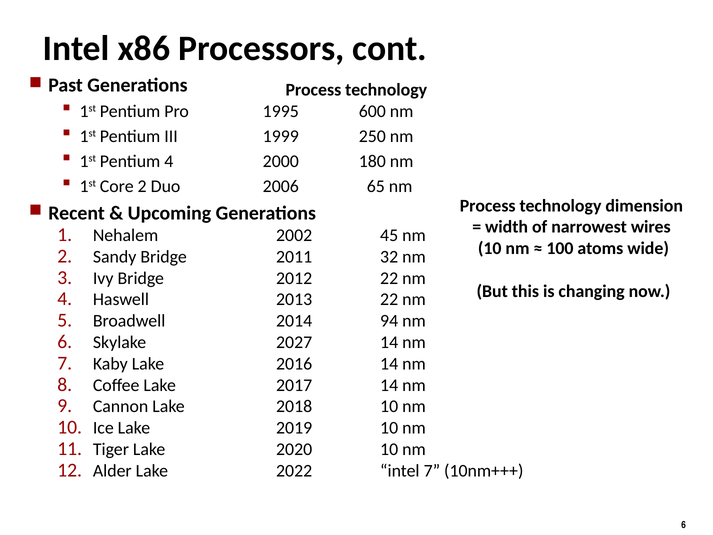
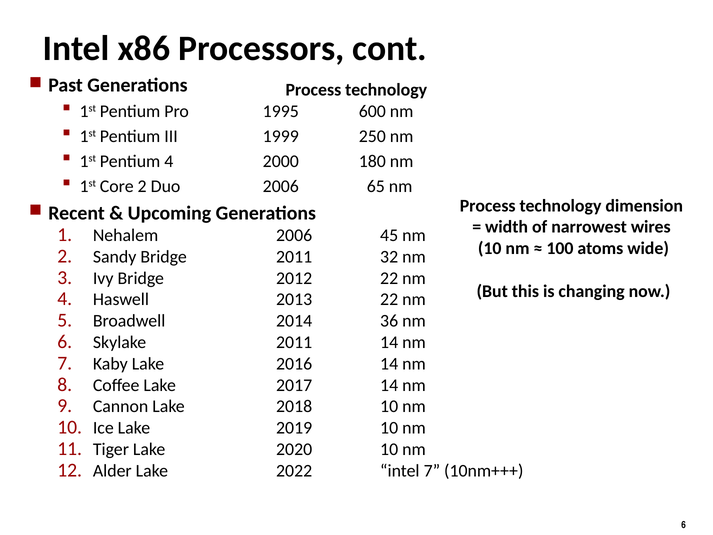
Nehalem 2002: 2002 -> 2006
94: 94 -> 36
Skylake 2027: 2027 -> 2011
